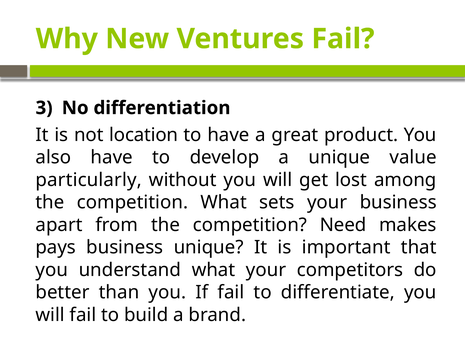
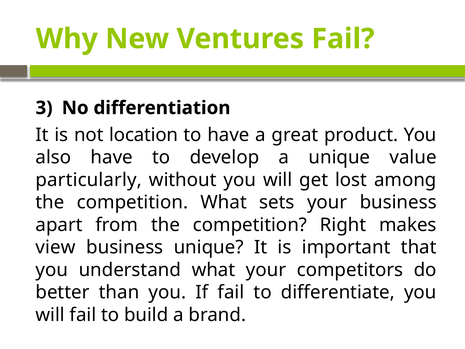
Need: Need -> Right
pays: pays -> view
